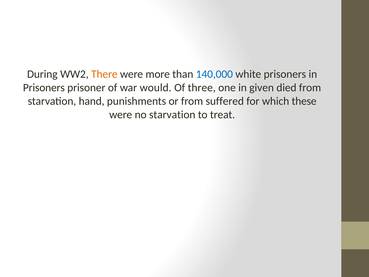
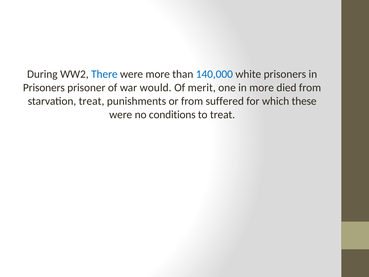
There colour: orange -> blue
three: three -> merit
in given: given -> more
starvation hand: hand -> treat
no starvation: starvation -> conditions
